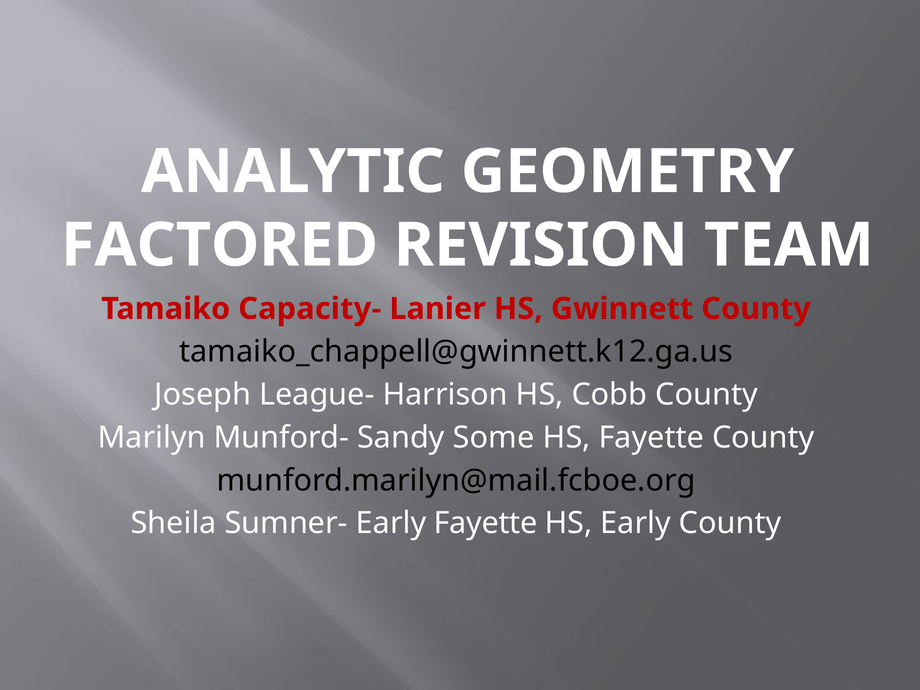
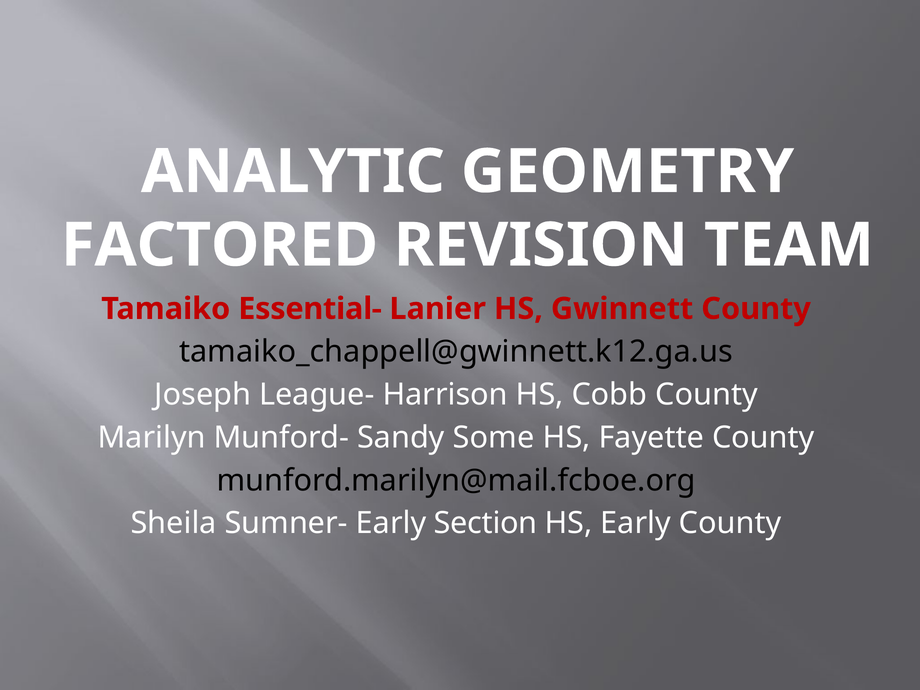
Capacity-: Capacity- -> Essential-
Early Fayette: Fayette -> Section
